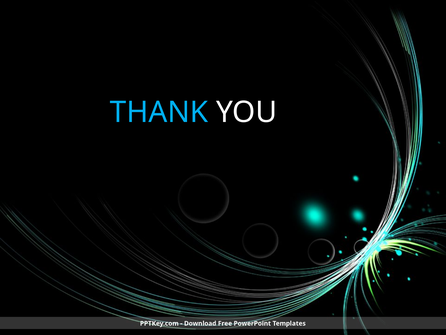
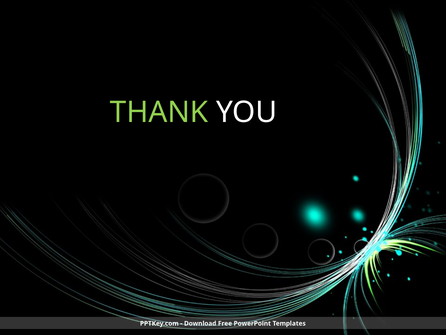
THANK colour: light blue -> light green
